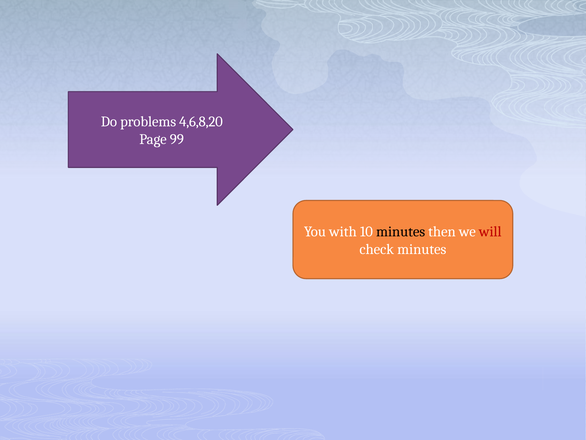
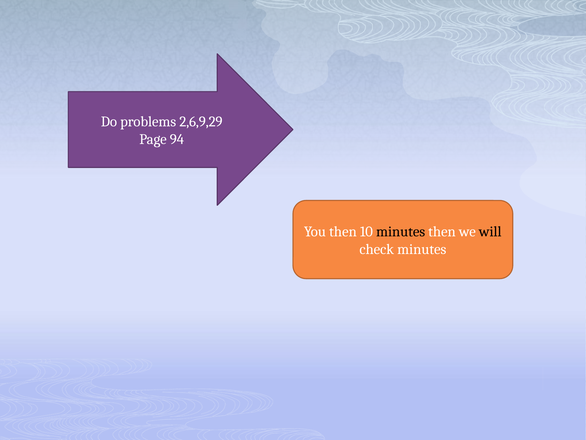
4,6,8,20: 4,6,8,20 -> 2,6,9,29
99: 99 -> 94
You with: with -> then
will colour: red -> black
